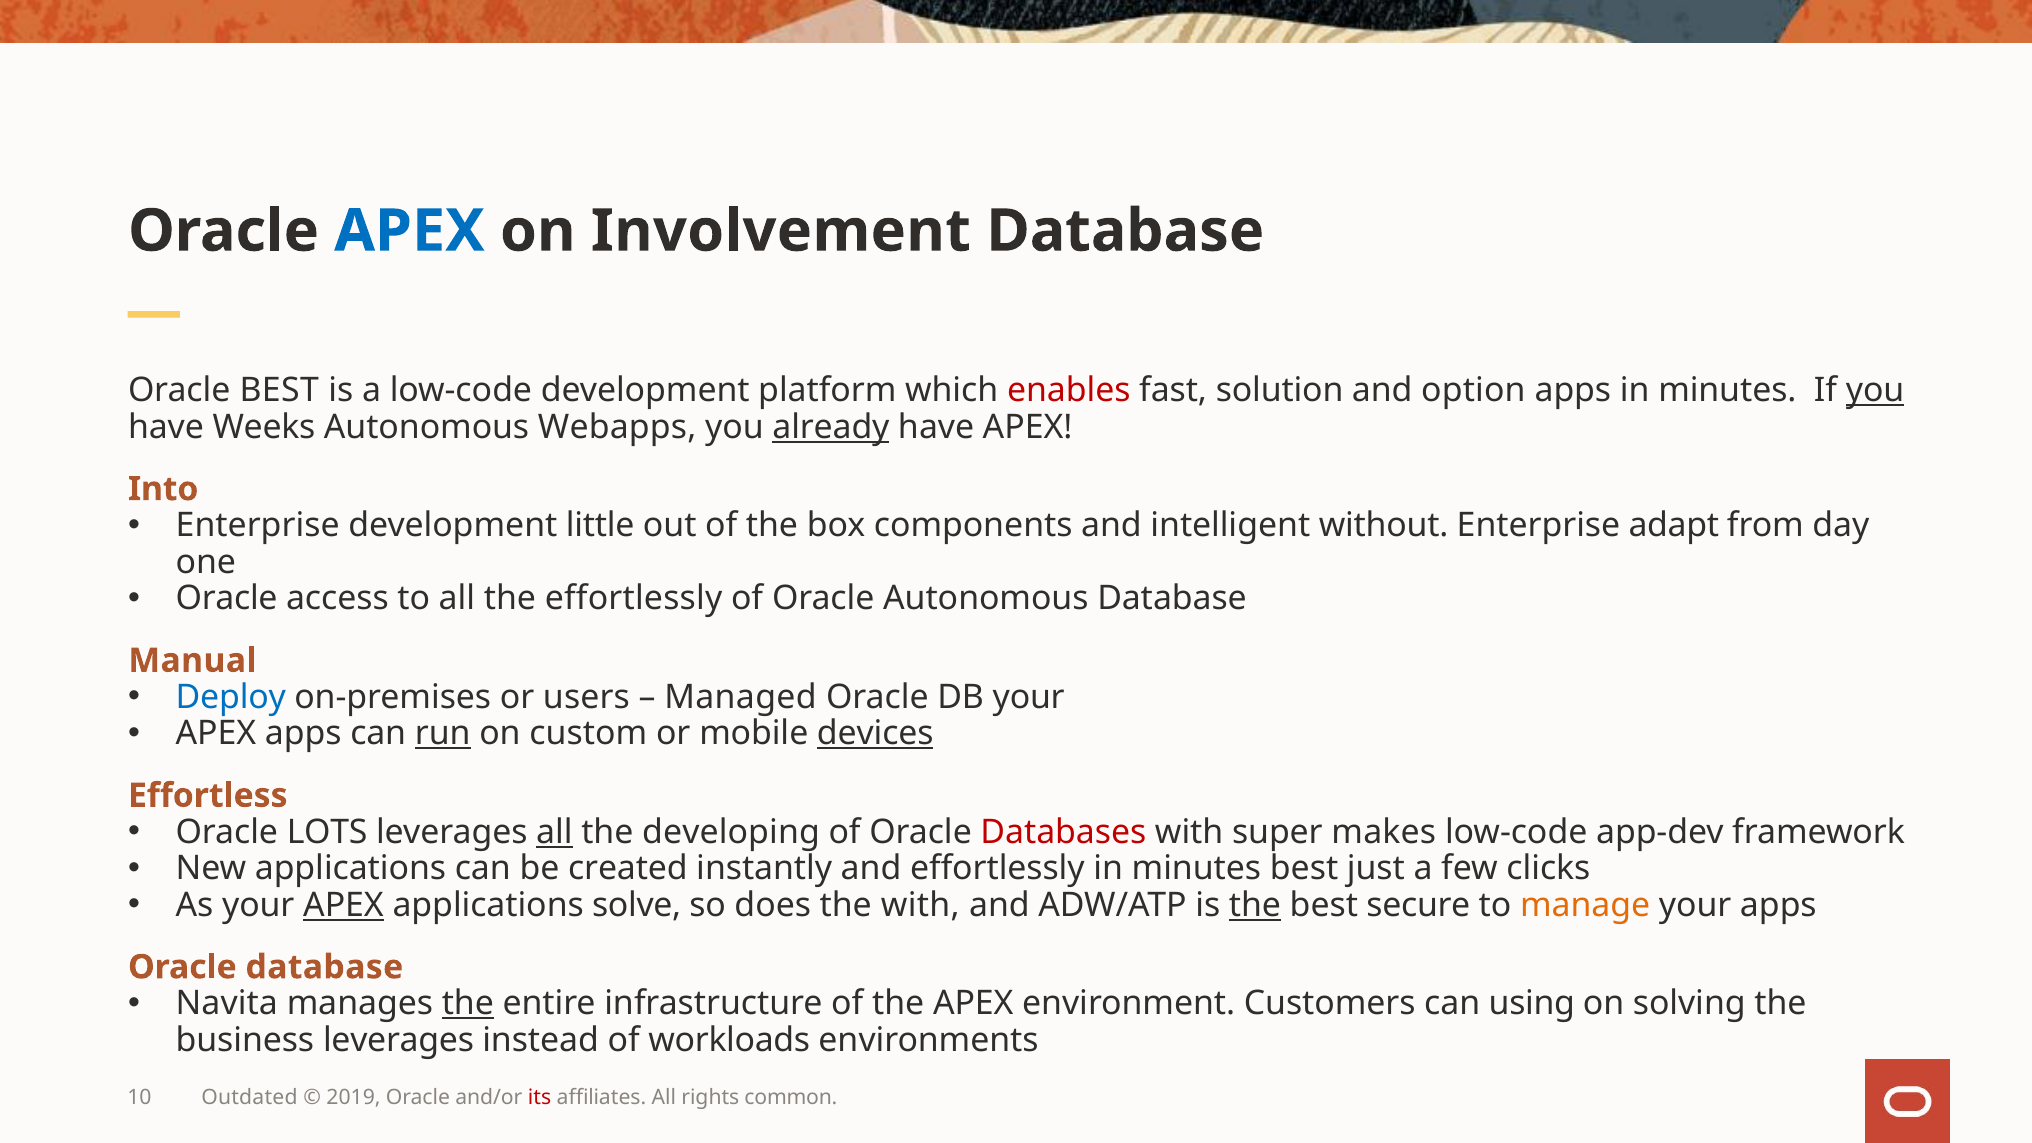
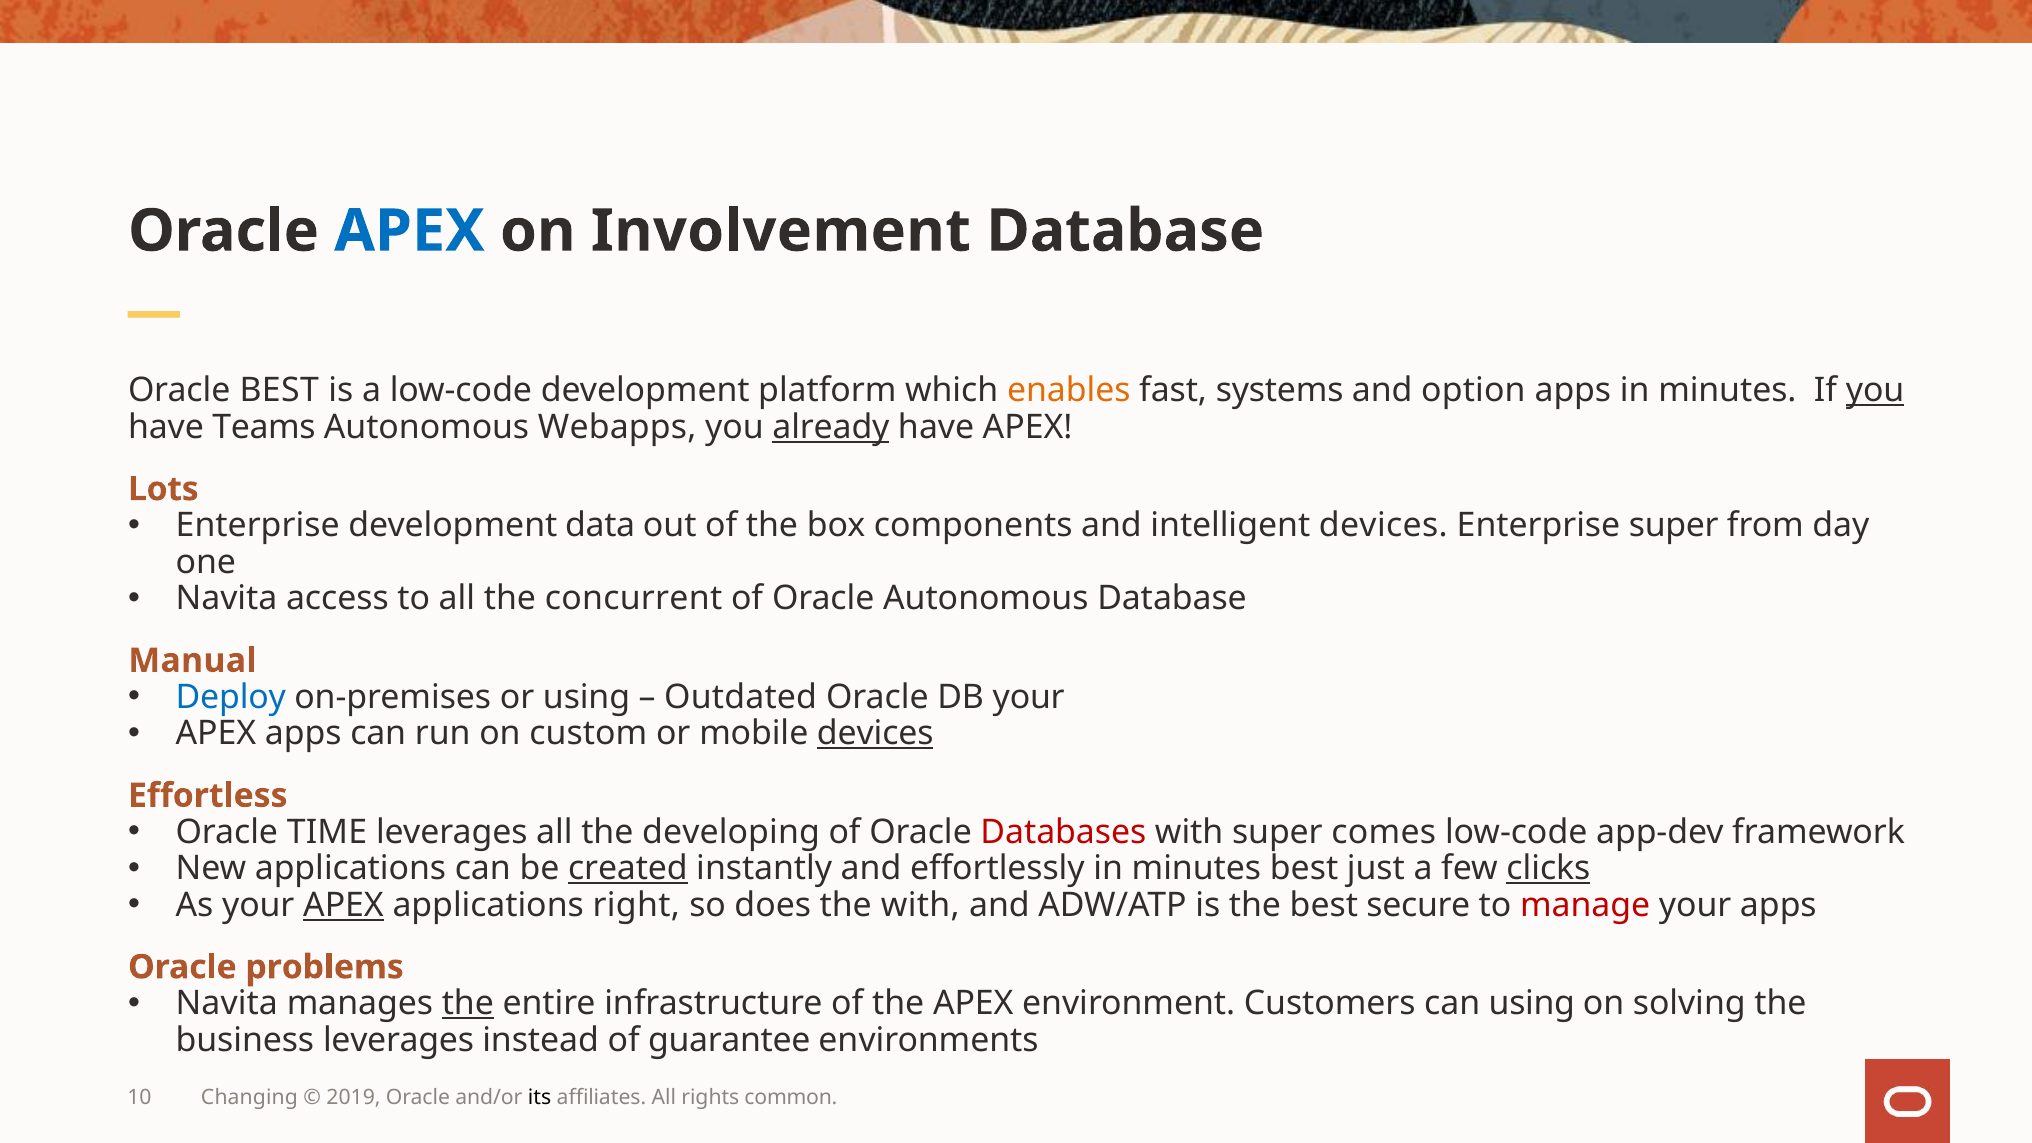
enables colour: red -> orange
solution: solution -> systems
Weeks: Weeks -> Teams
Into: Into -> Lots
little: little -> data
intelligent without: without -> devices
Enterprise adapt: adapt -> super
Oracle at (227, 599): Oracle -> Navita
the effortlessly: effortlessly -> concurrent
or users: users -> using
Managed: Managed -> Outdated
run underline: present -> none
LOTS: LOTS -> TIME
all at (554, 832) underline: present -> none
makes: makes -> comes
created underline: none -> present
clicks underline: none -> present
solve: solve -> right
the at (1255, 905) underline: present -> none
manage colour: orange -> red
Oracle database: database -> problems
workloads: workloads -> guarantee
Outdated: Outdated -> Changing
its colour: red -> black
